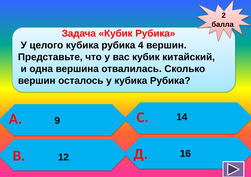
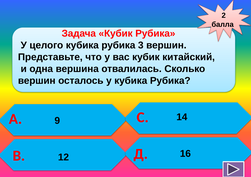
4: 4 -> 3
